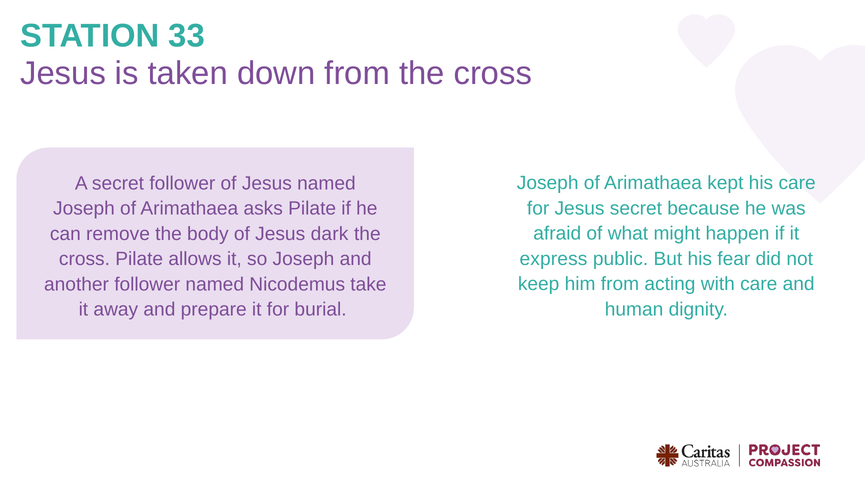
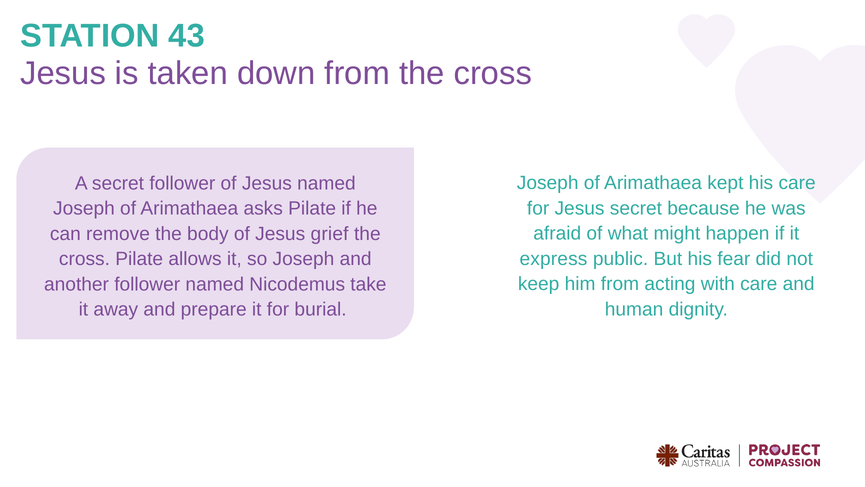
33: 33 -> 43
dark: dark -> grief
